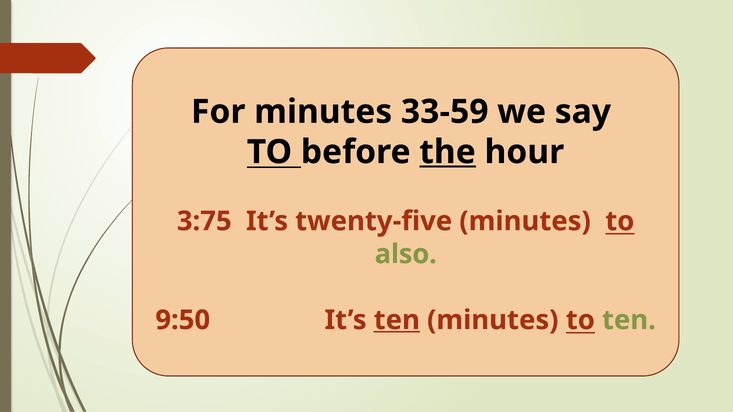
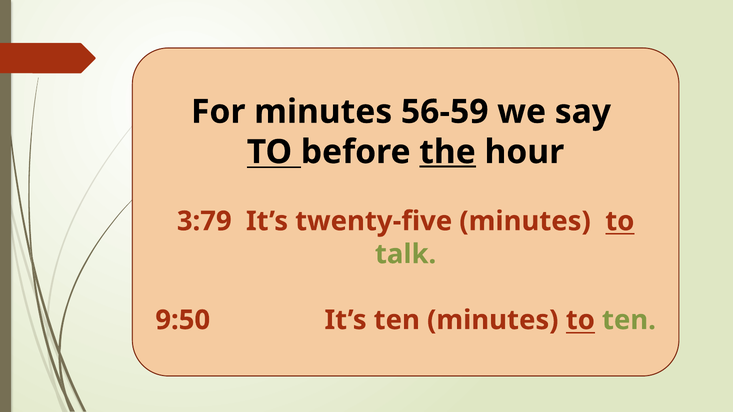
33-59: 33-59 -> 56-59
3:75: 3:75 -> 3:79
also: also -> talk
ten at (397, 320) underline: present -> none
